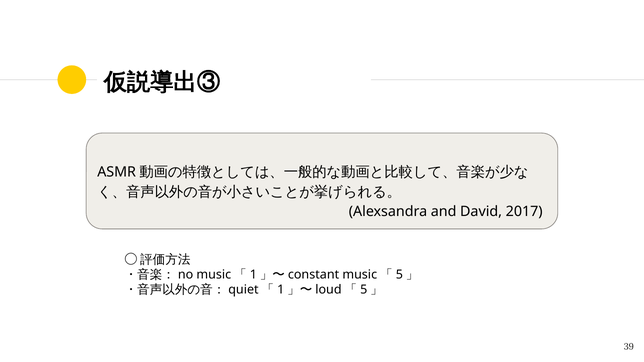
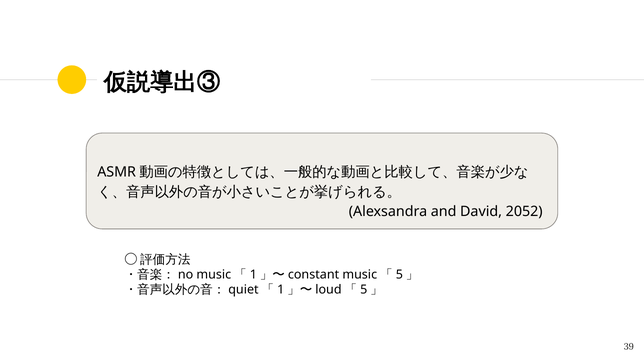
2017: 2017 -> 2052
